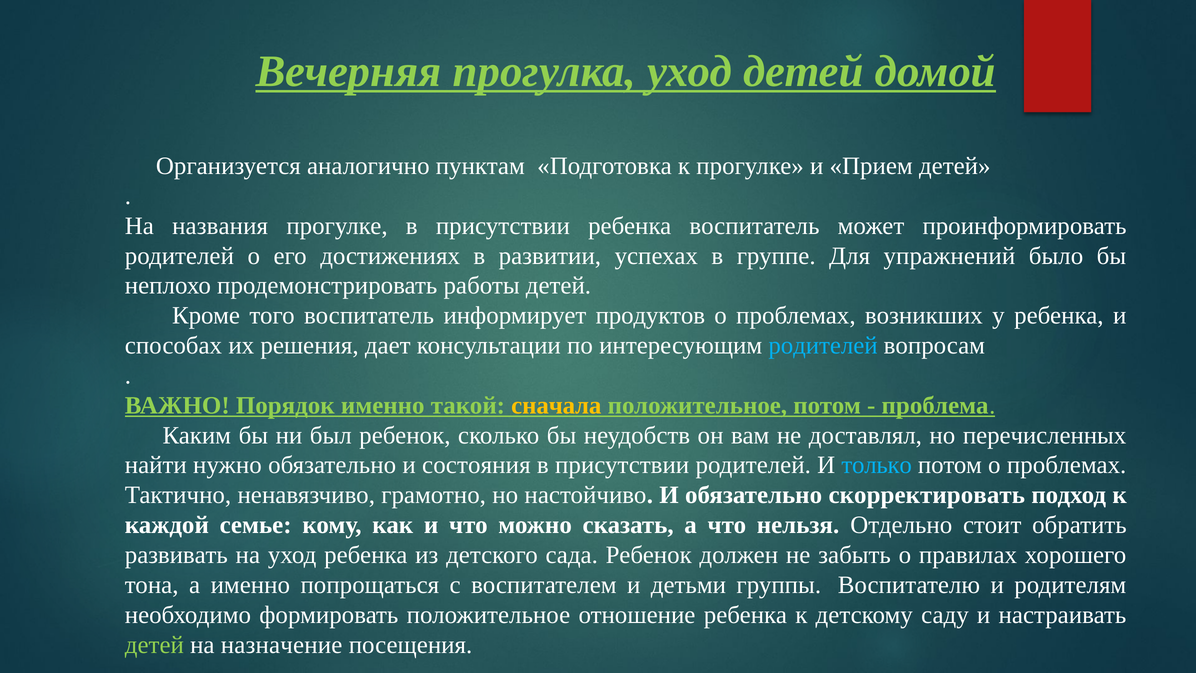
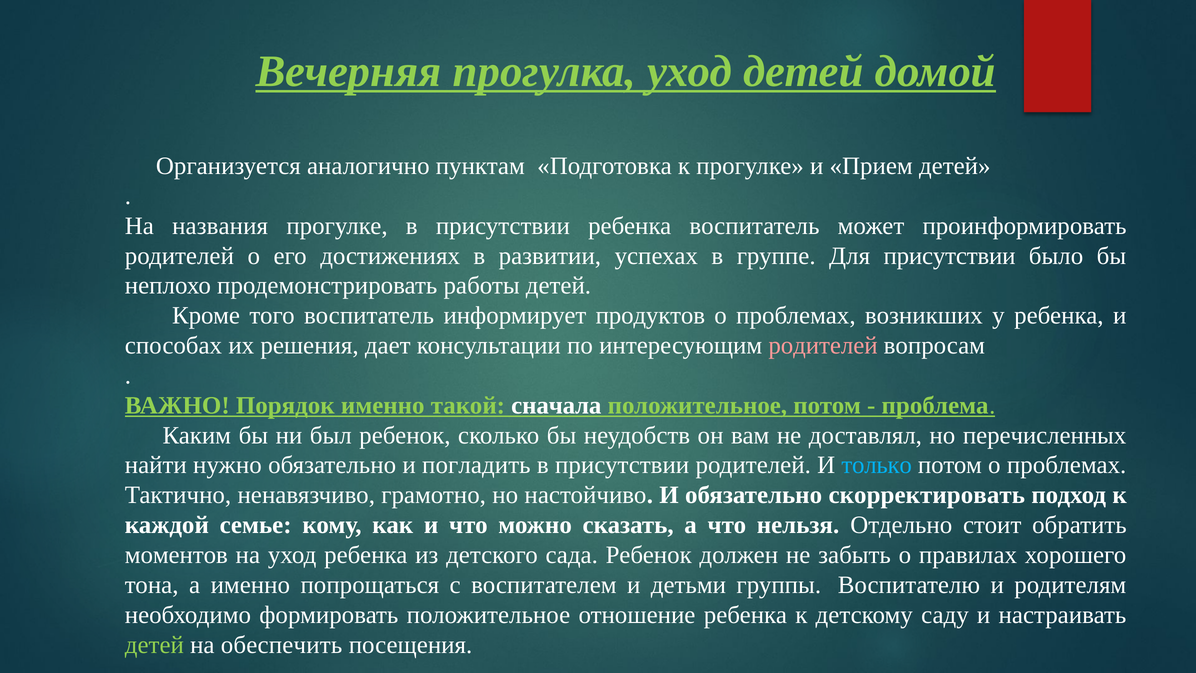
Для упражнений: упражнений -> присутствии
родителей at (823, 345) colour: light blue -> pink
сначала colour: yellow -> white
состояния: состояния -> погладить
развивать: развивать -> моментов
назначение: назначение -> обеспечить
